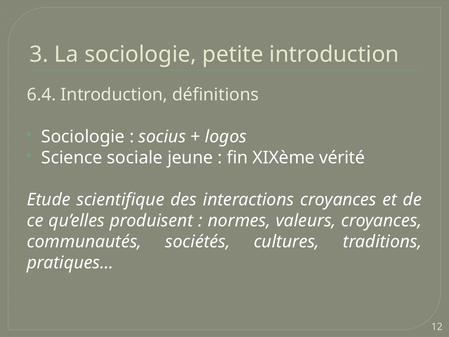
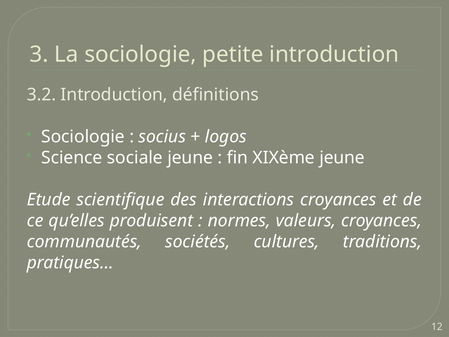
6.4: 6.4 -> 3.2
XIXème vérité: vérité -> jeune
